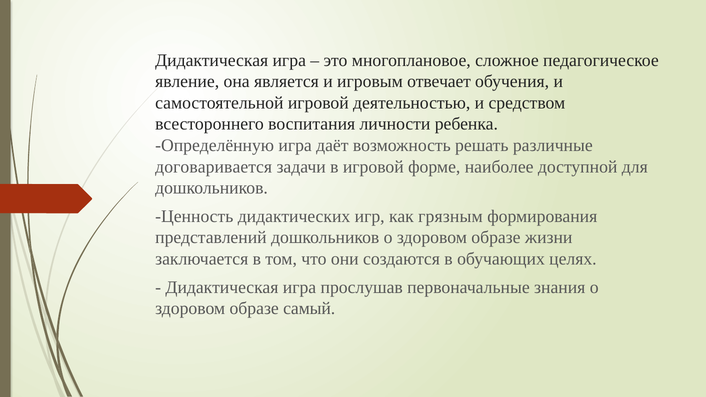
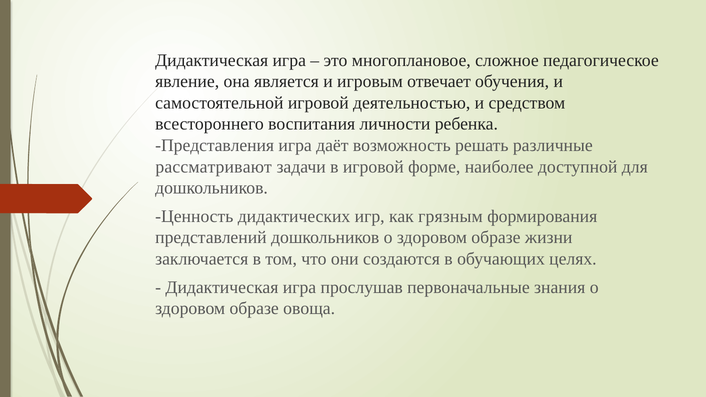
Определённую: Определённую -> Представления
договаривается: договаривается -> рассматривают
самый: самый -> овоща
